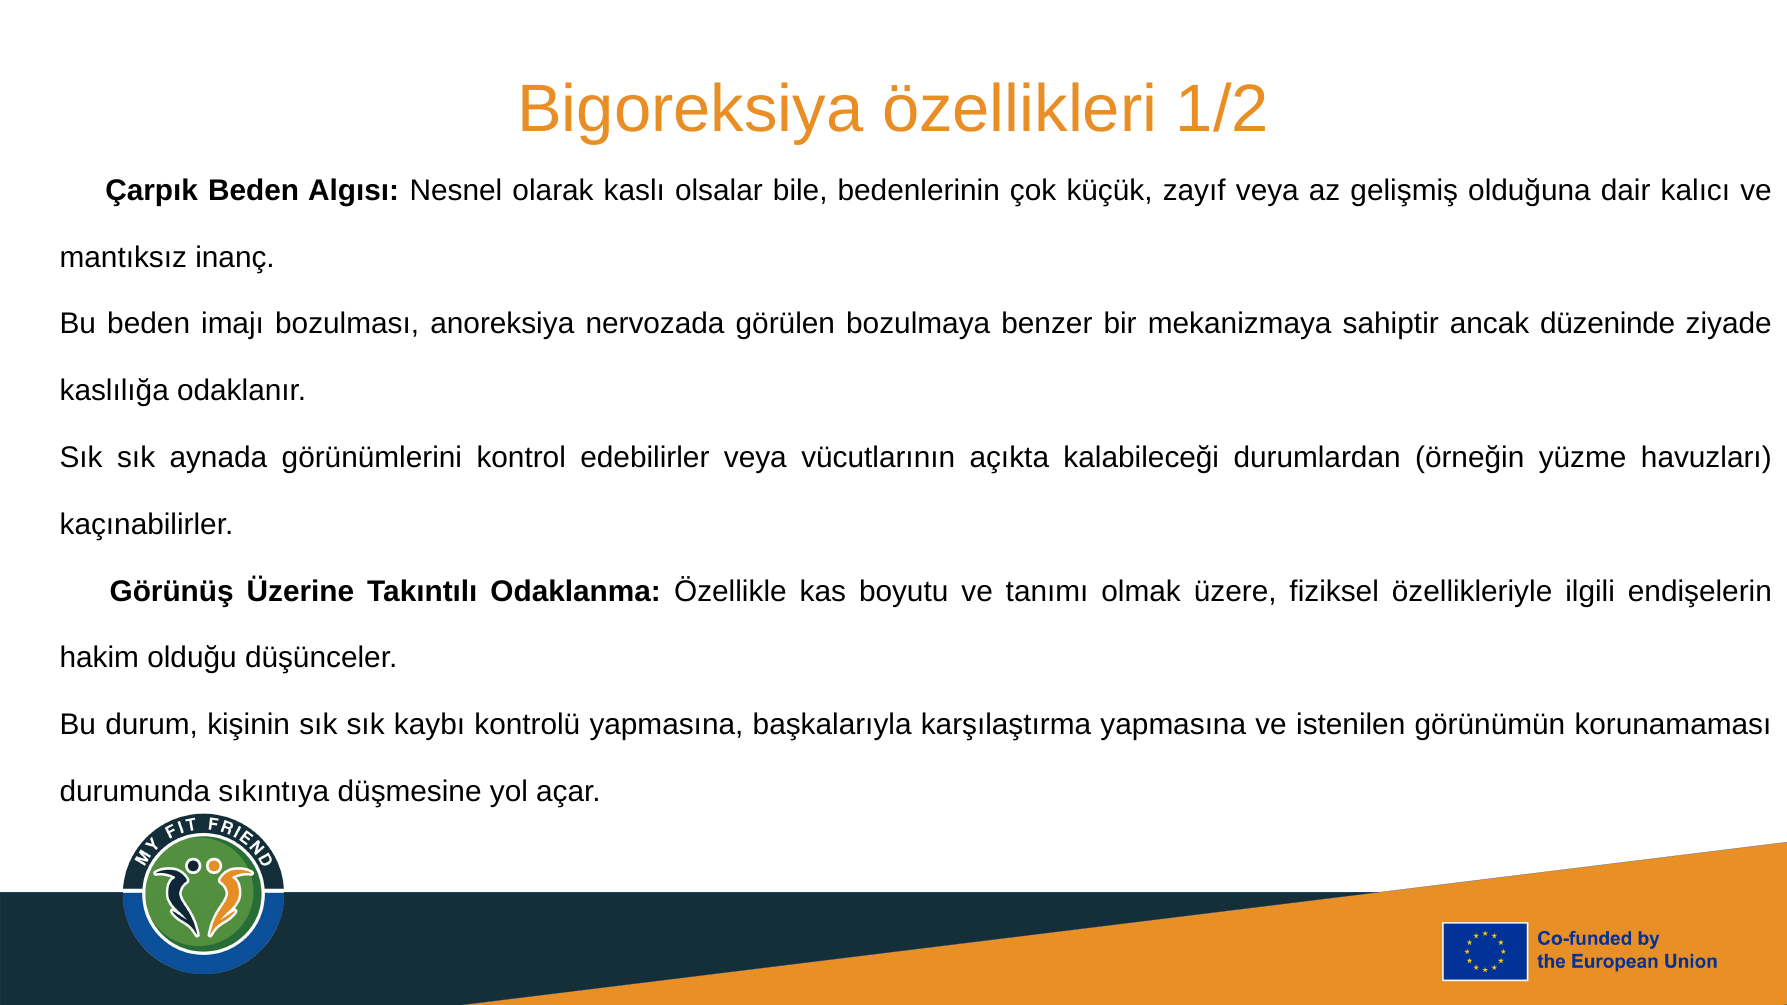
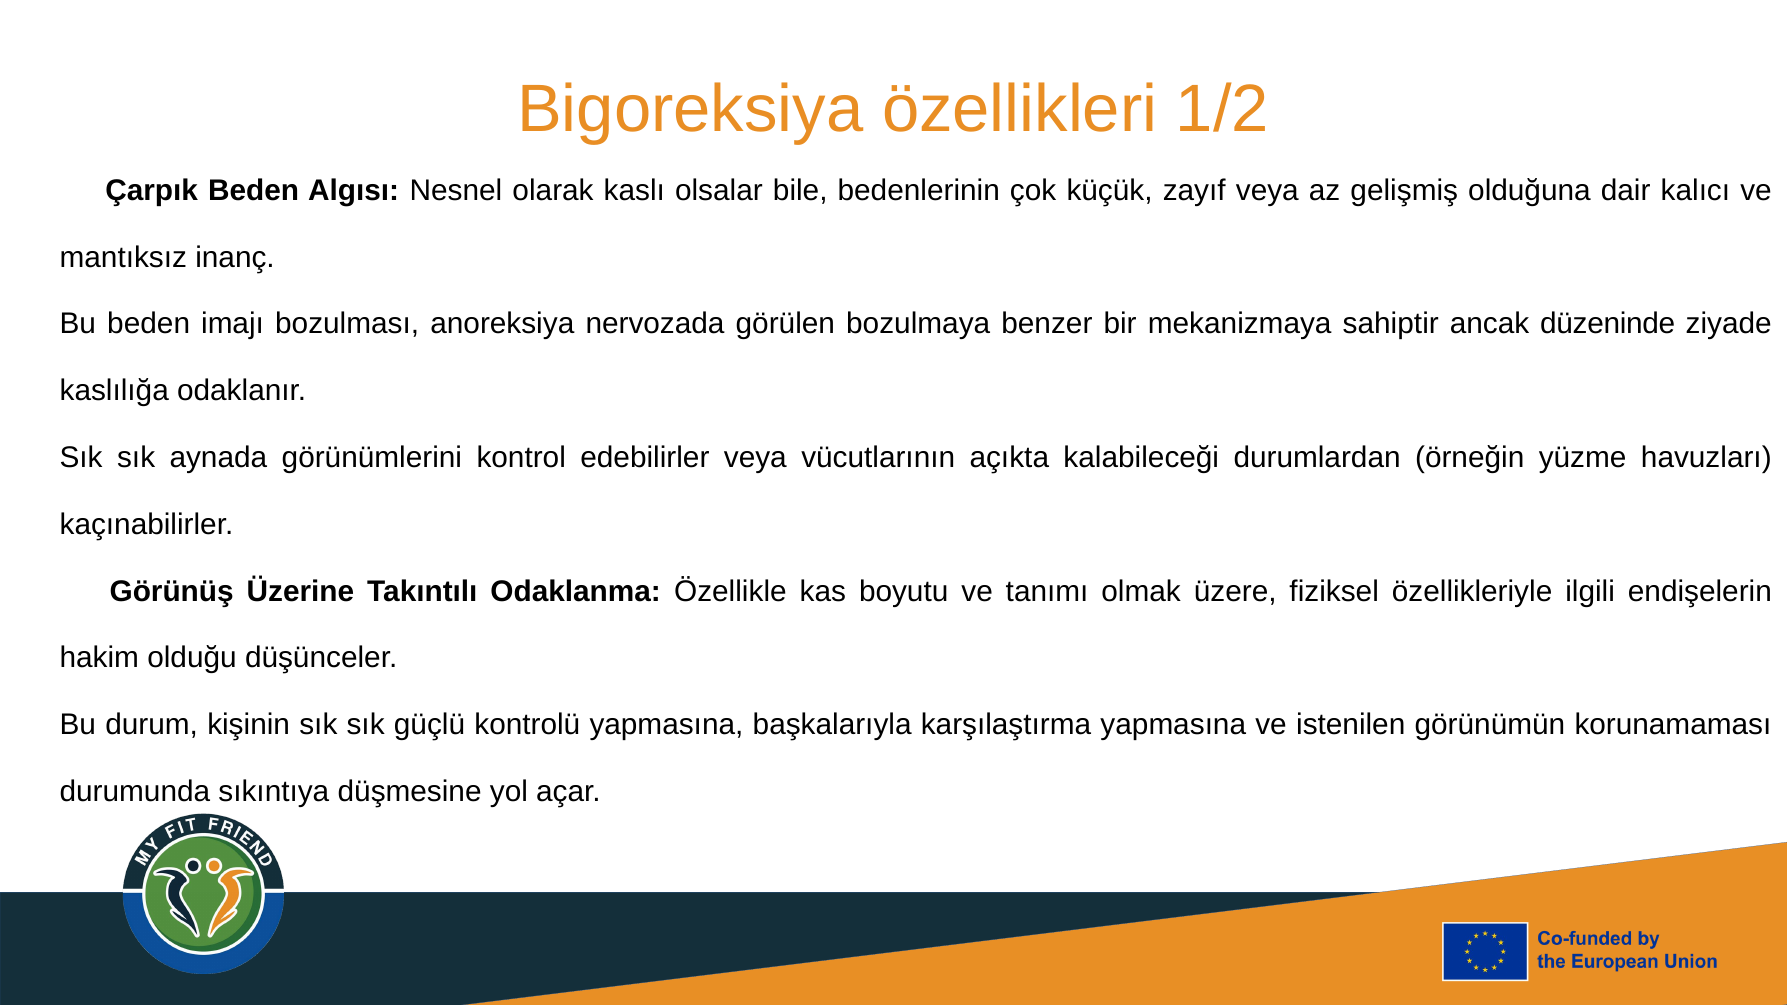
kaybı: kaybı -> güçlü
